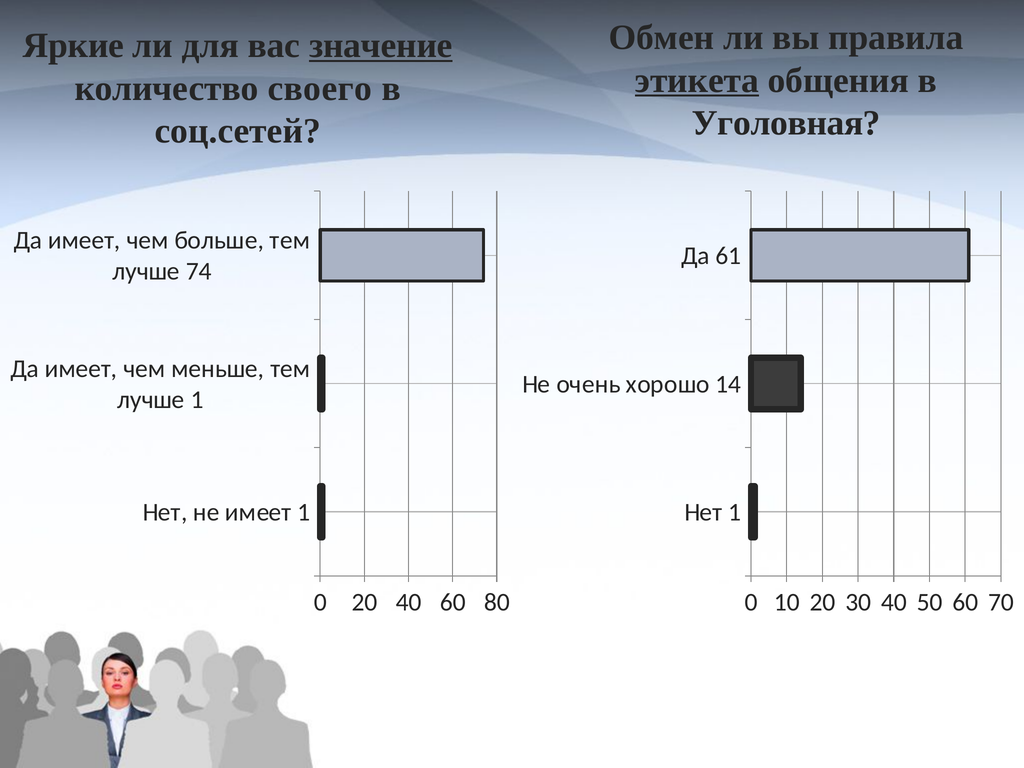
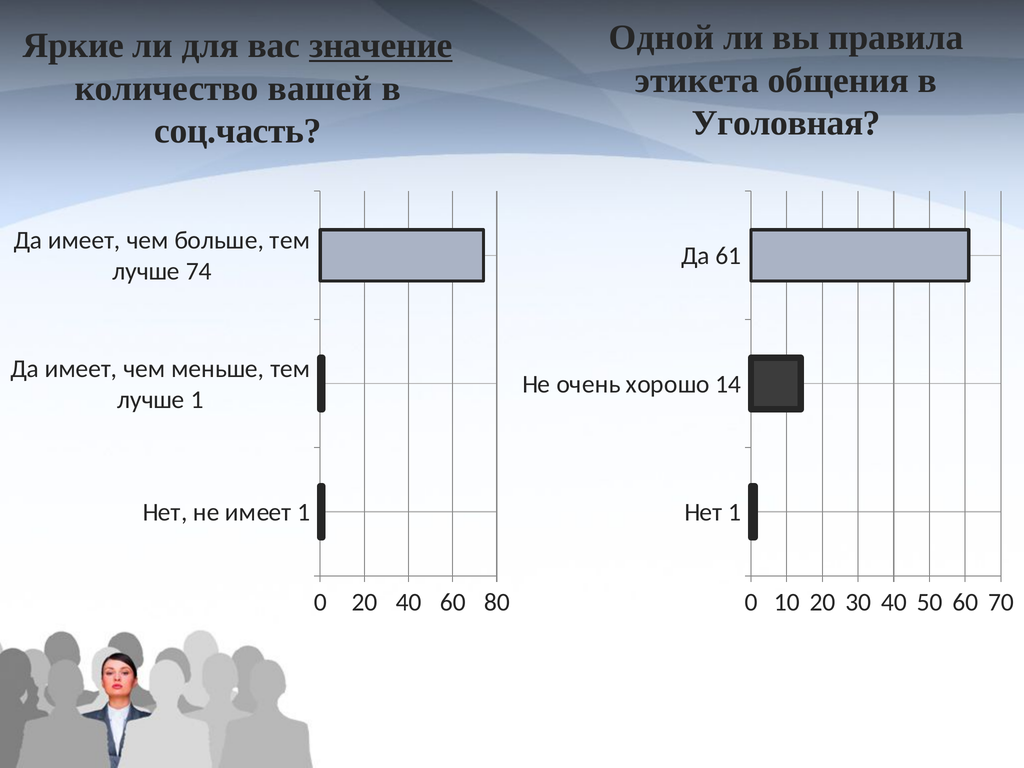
Обмен: Обмен -> Одной
этикета underline: present -> none
своего: своего -> вашей
соц.сетей: соц.сетей -> соц.часть
